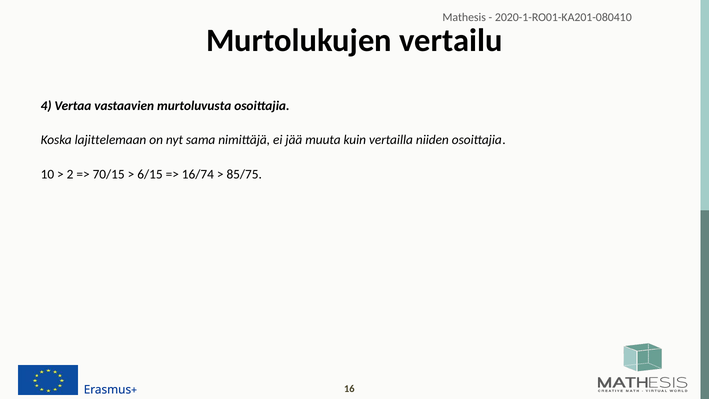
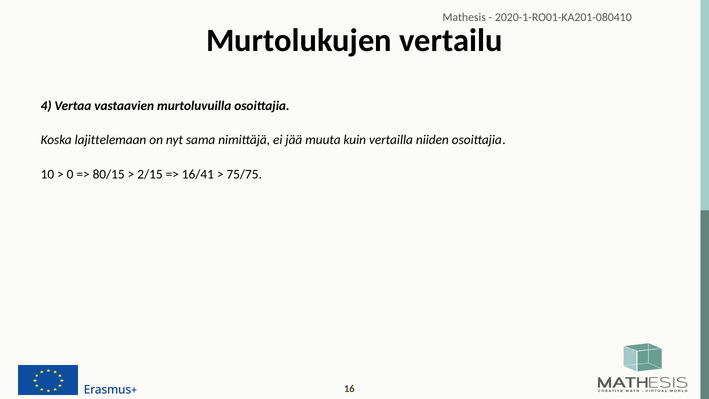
murtoluvusta: murtoluvusta -> murtoluvuilla
2: 2 -> 0
70/15: 70/15 -> 80/15
6/15: 6/15 -> 2/15
16/74: 16/74 -> 16/41
85/75: 85/75 -> 75/75
